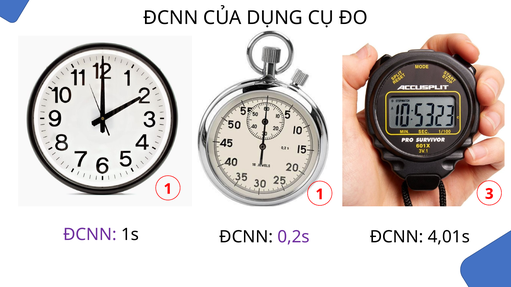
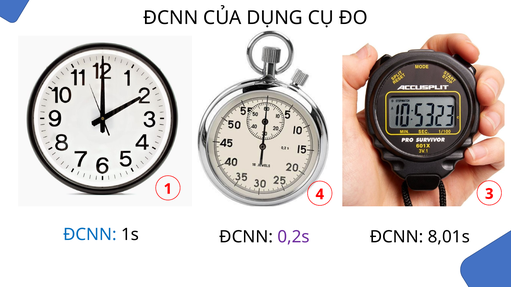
1 1: 1 -> 4
ĐCNN at (90, 235) colour: purple -> blue
4,01s: 4,01s -> 8,01s
